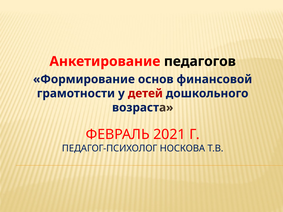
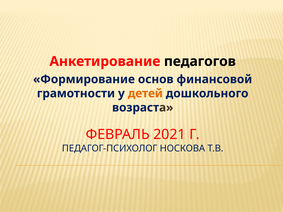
детей colour: red -> orange
